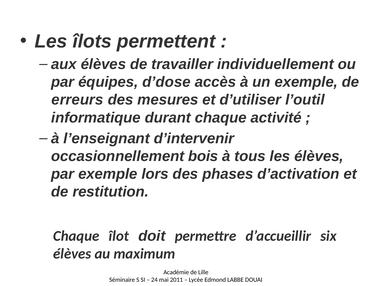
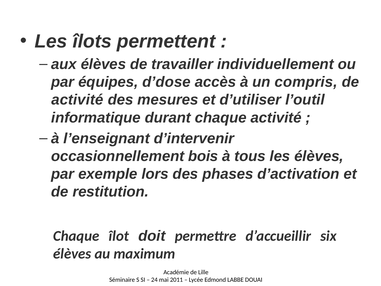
un exemple: exemple -> compris
erreurs at (77, 100): erreurs -> activité
